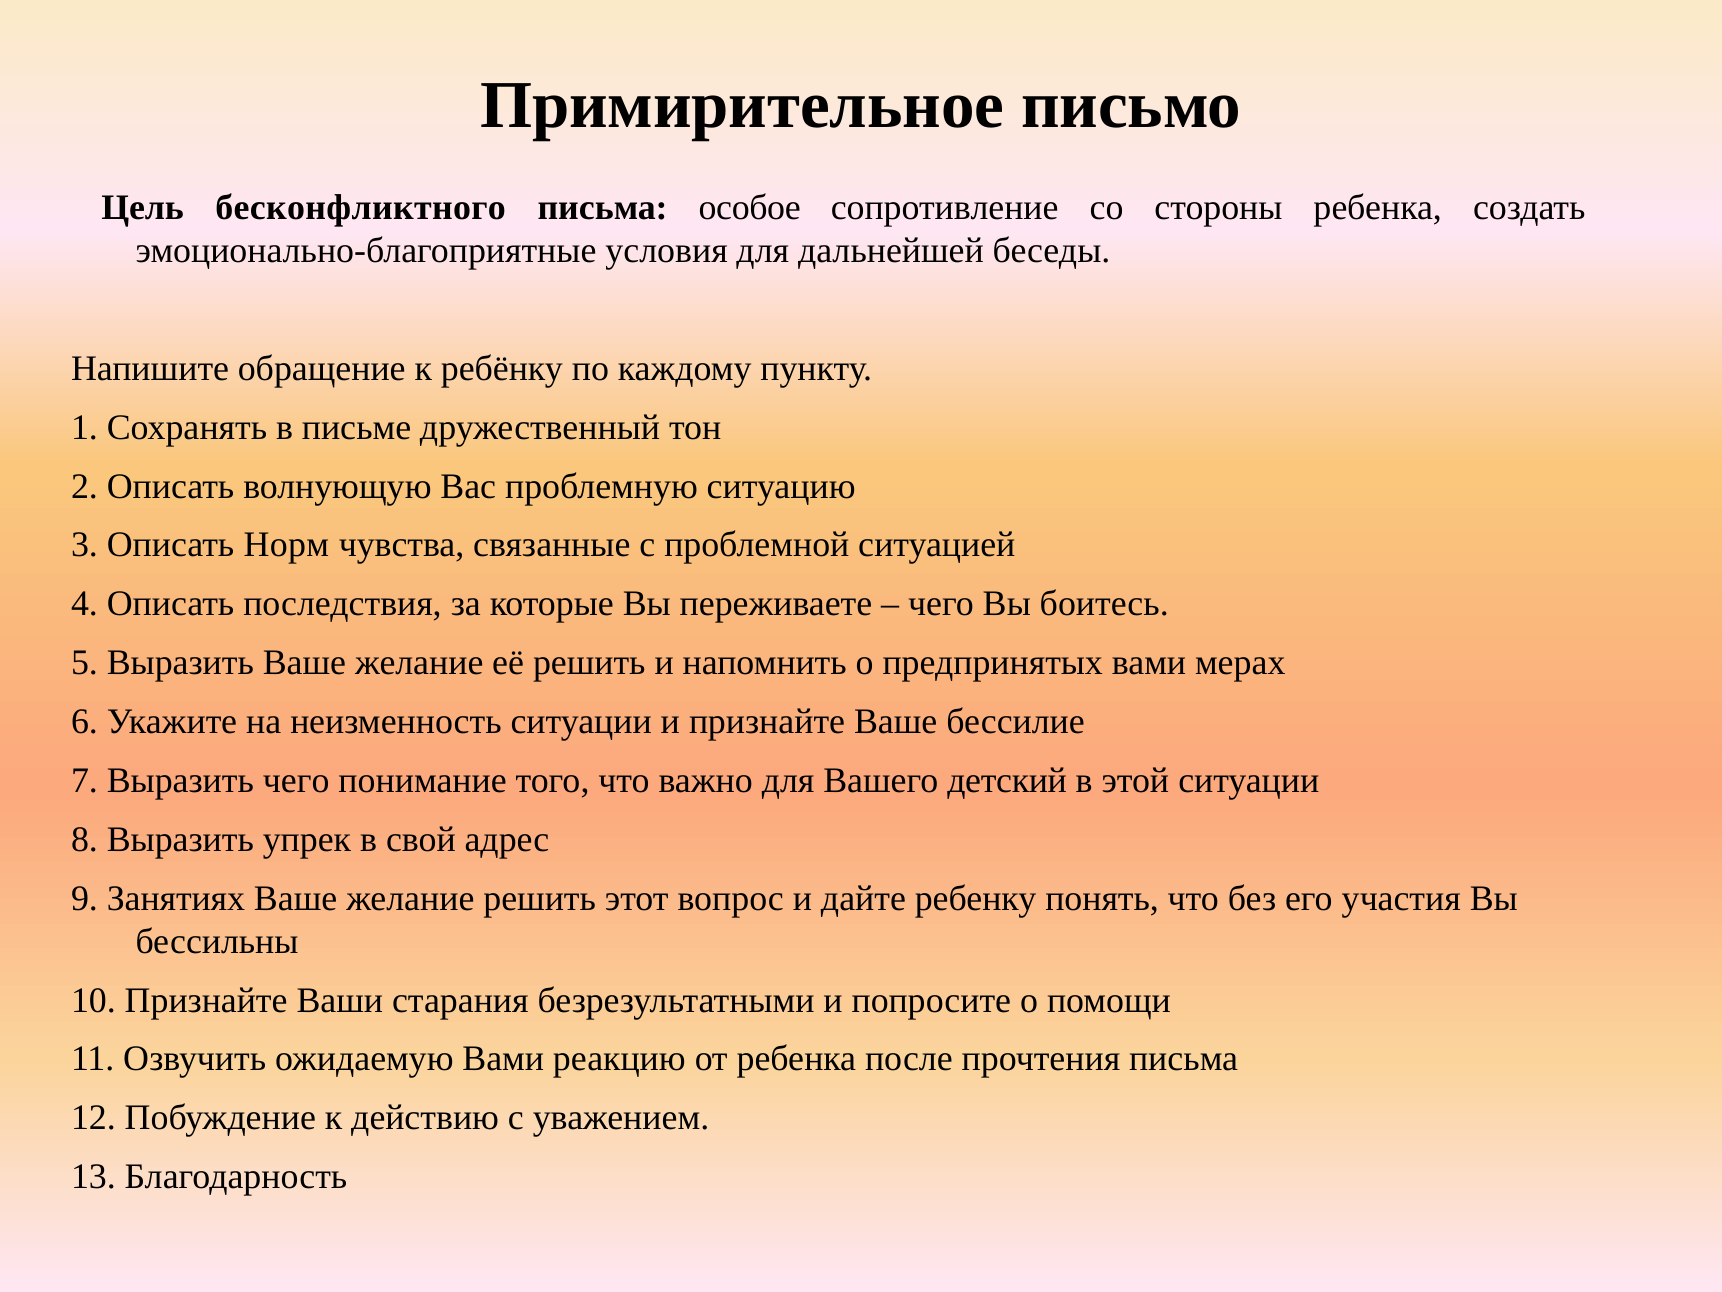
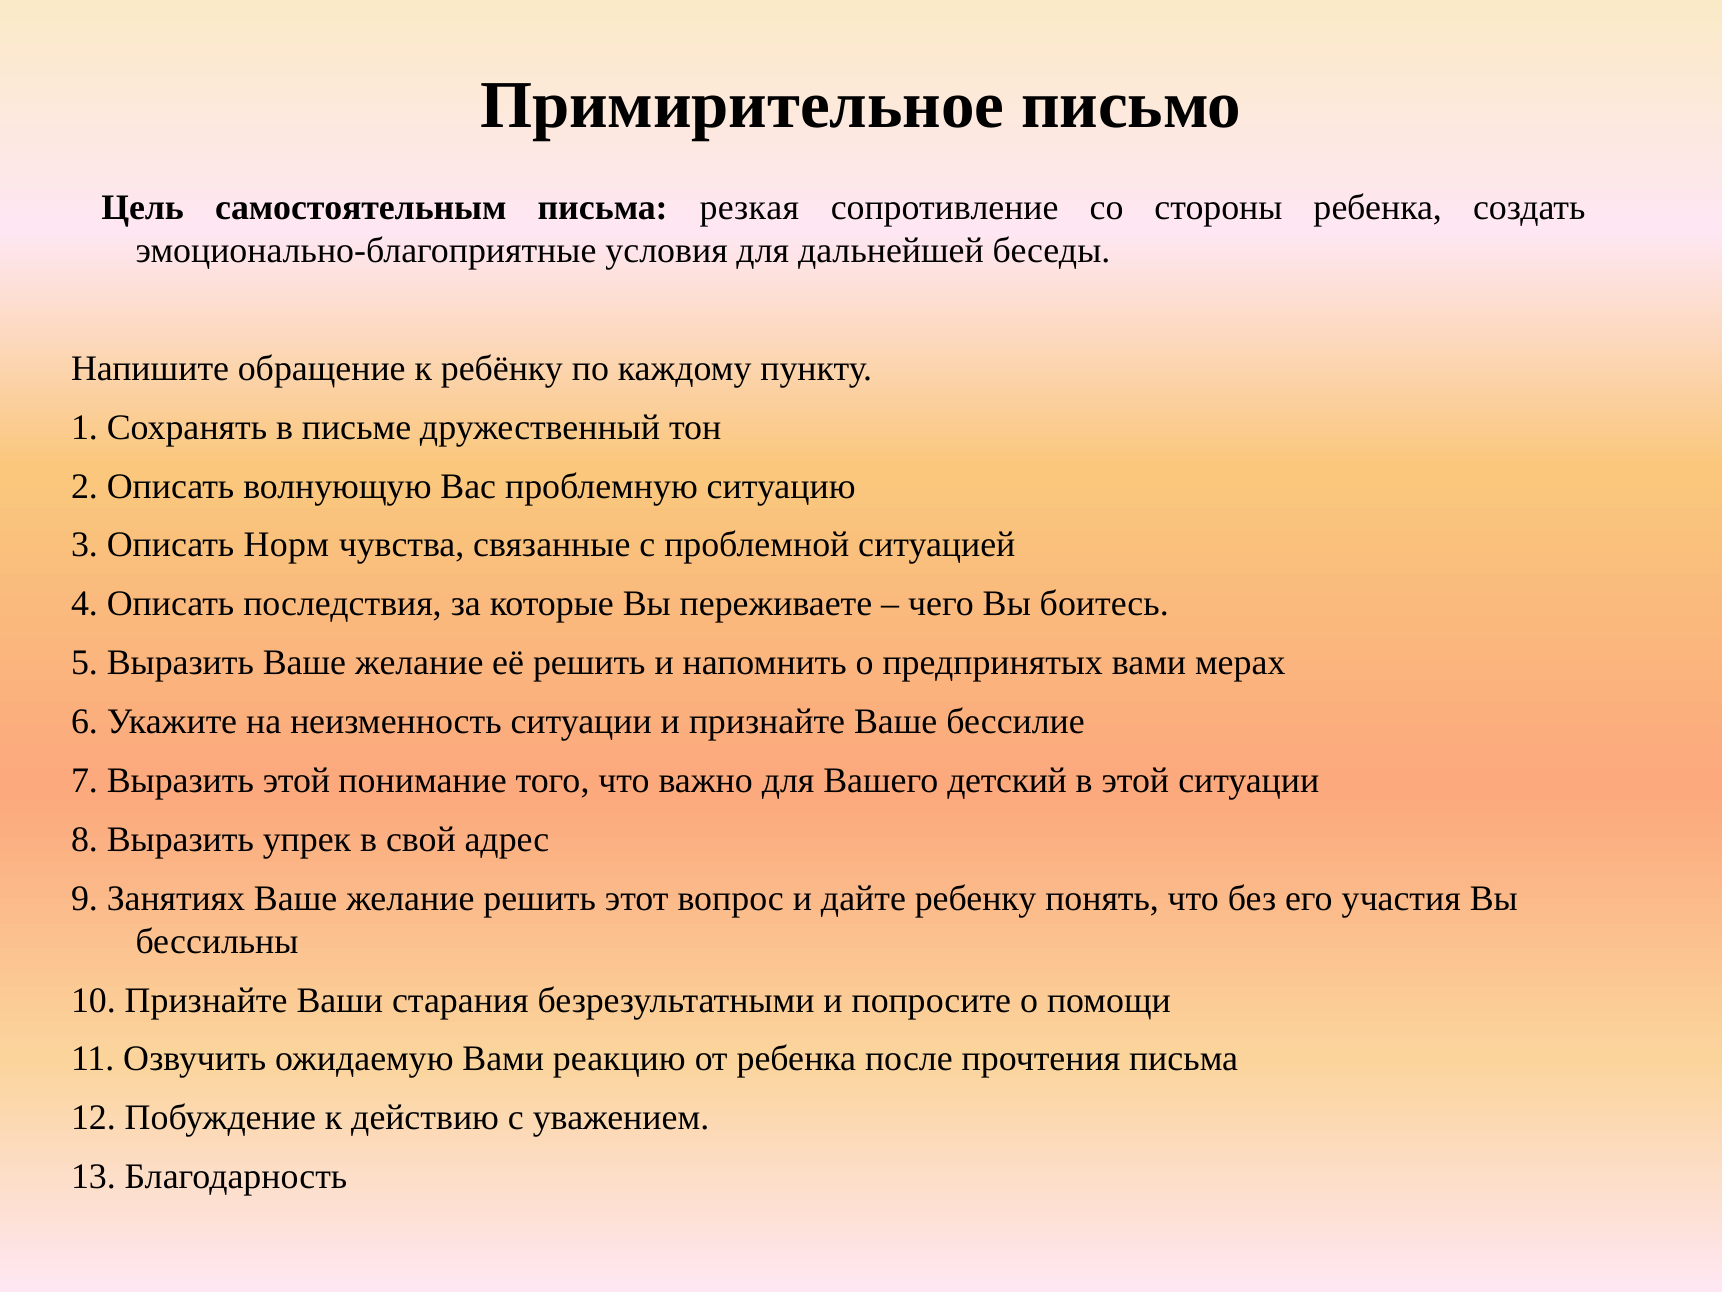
бесконфликтного: бесконфликтного -> самостоятельным
особое: особое -> резкая
Выразить чего: чего -> этой
